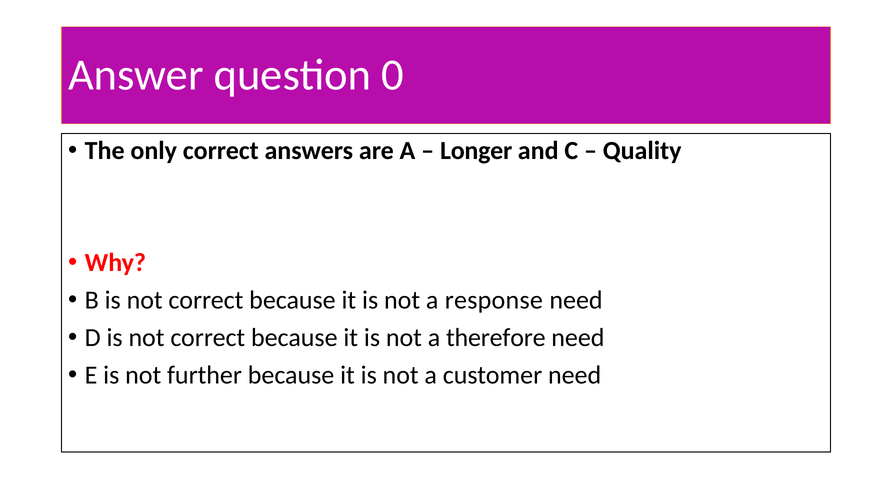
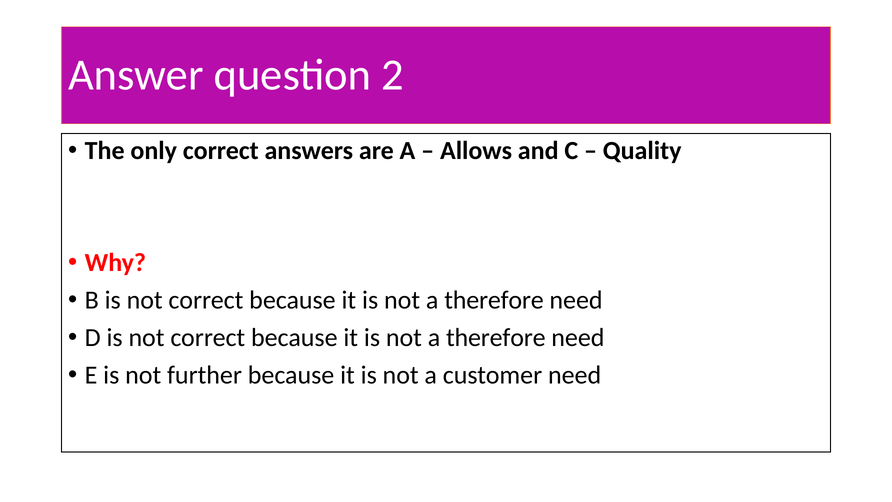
0: 0 -> 2
Longer: Longer -> Allows
response at (494, 300): response -> therefore
